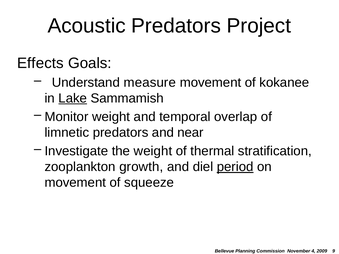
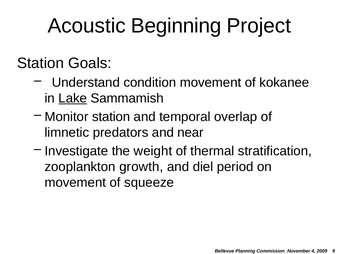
Acoustic Predators: Predators -> Beginning
Effects at (40, 63): Effects -> Station
measure: measure -> condition
Monitor weight: weight -> station
period underline: present -> none
